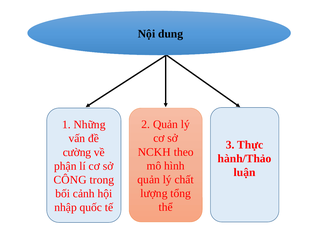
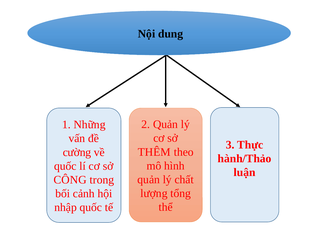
NCKH: NCKH -> THÊM
phận at (65, 166): phận -> quốc
